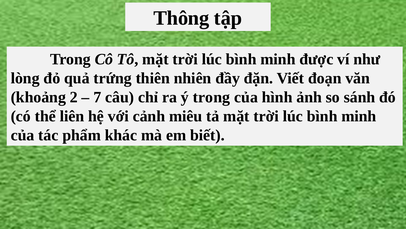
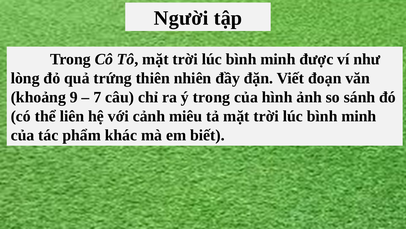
Thông: Thông -> Người
2: 2 -> 9
